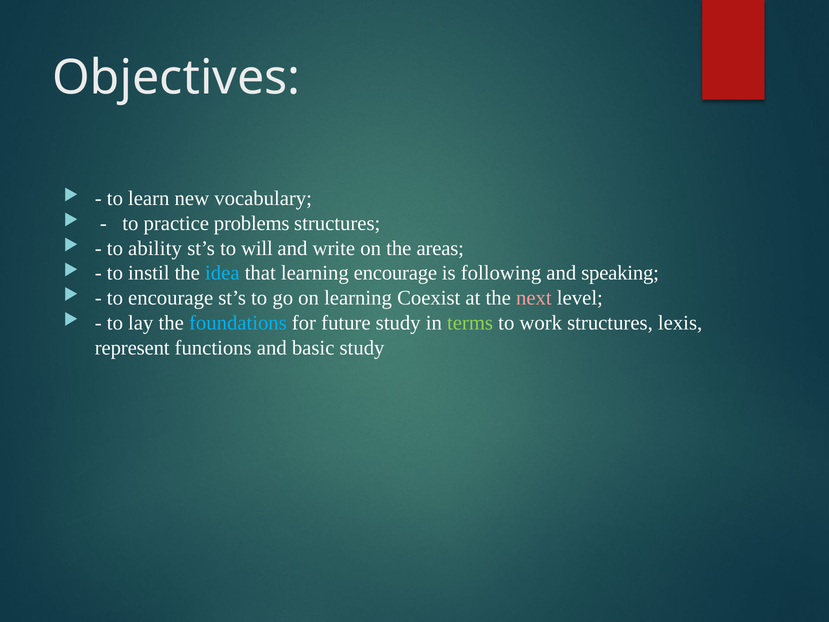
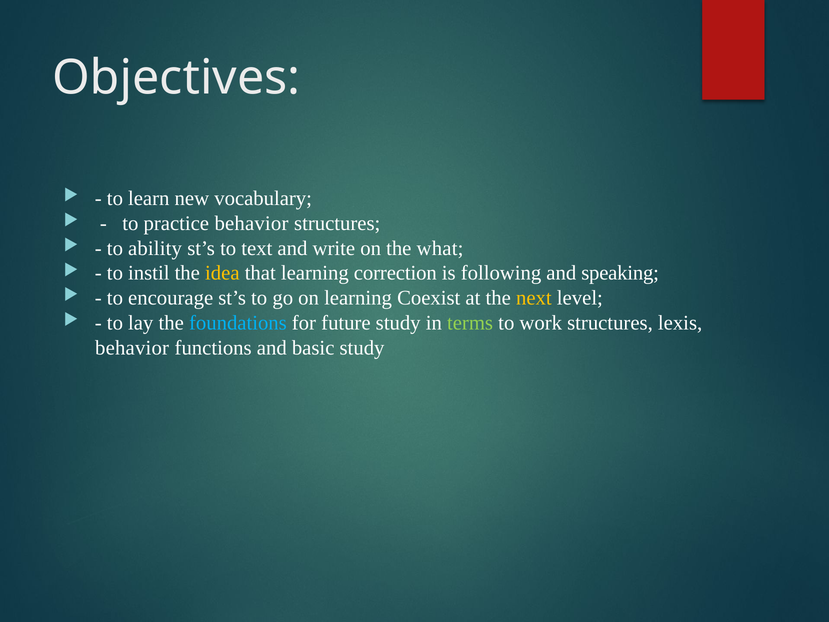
practice problems: problems -> behavior
will: will -> text
areas: areas -> what
idea colour: light blue -> yellow
learning encourage: encourage -> correction
next colour: pink -> yellow
represent at (132, 348): represent -> behavior
